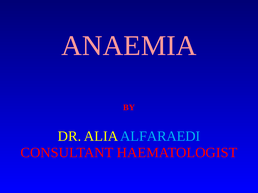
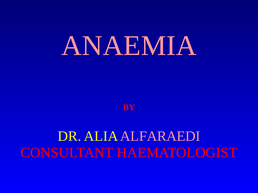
ALFARAEDI colour: light blue -> pink
